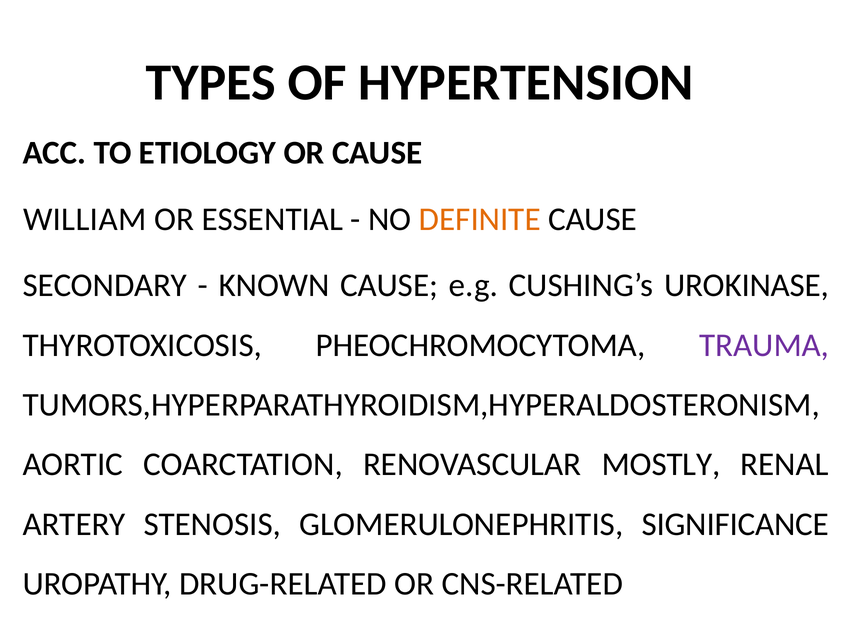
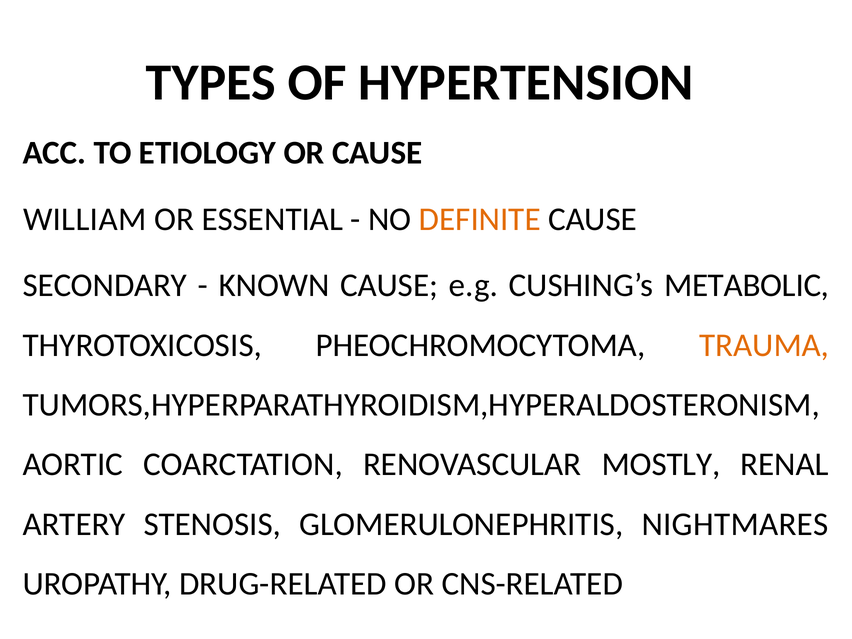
UROKINASE: UROKINASE -> METABOLIC
TRAUMA colour: purple -> orange
SIGNIFICANCE: SIGNIFICANCE -> NIGHTMARES
